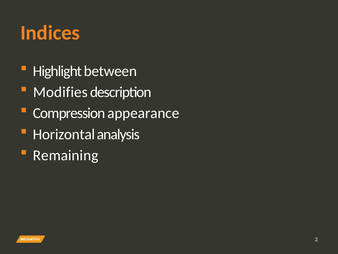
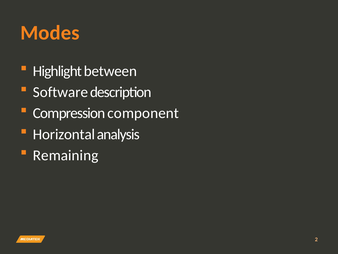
Indices: Indices -> Modes
Modifies: Modifies -> Software
appearance: appearance -> component
